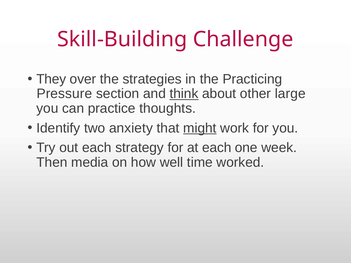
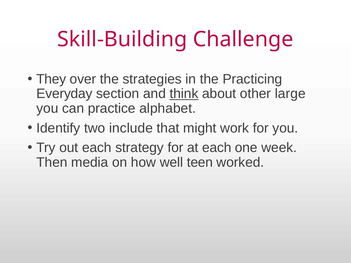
Pressure: Pressure -> Everyday
thoughts: thoughts -> alphabet
anxiety: anxiety -> include
might underline: present -> none
time: time -> teen
